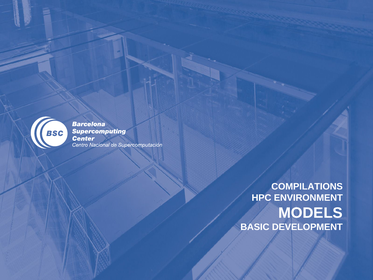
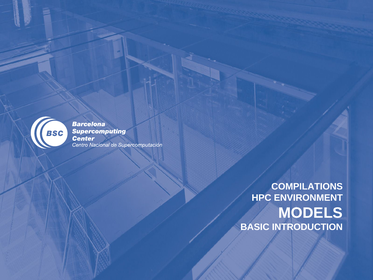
DEVELOPMENT: DEVELOPMENT -> INTRODUCTION
